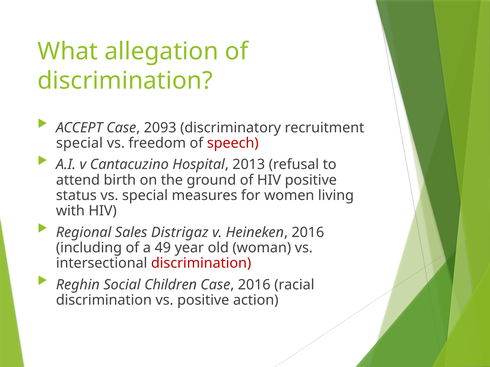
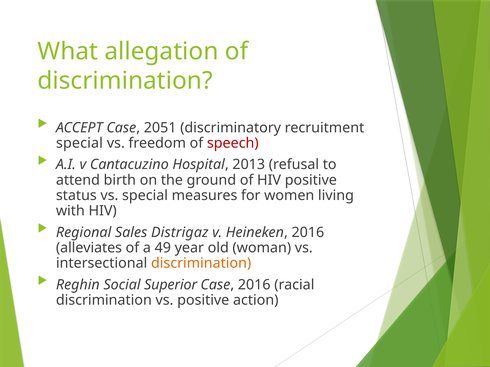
2093: 2093 -> 2051
including: including -> alleviates
discrimination at (201, 264) colour: red -> orange
Children: Children -> Superior
